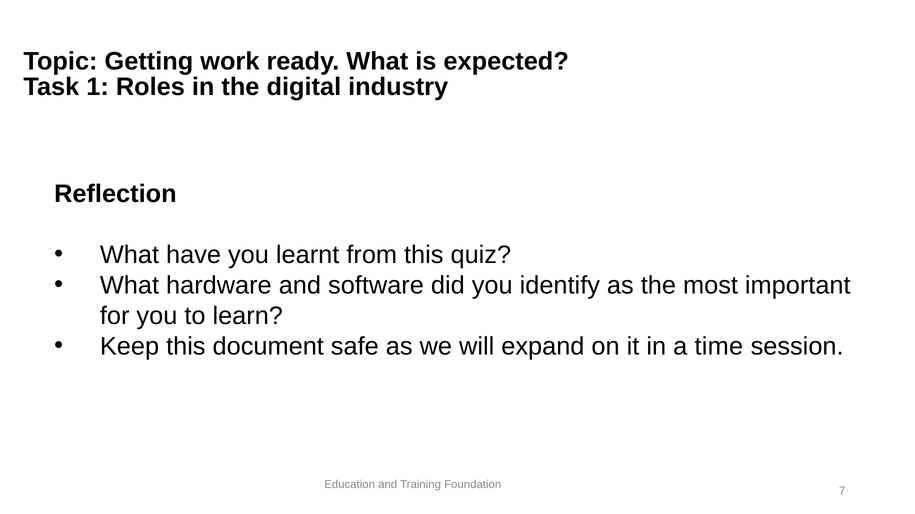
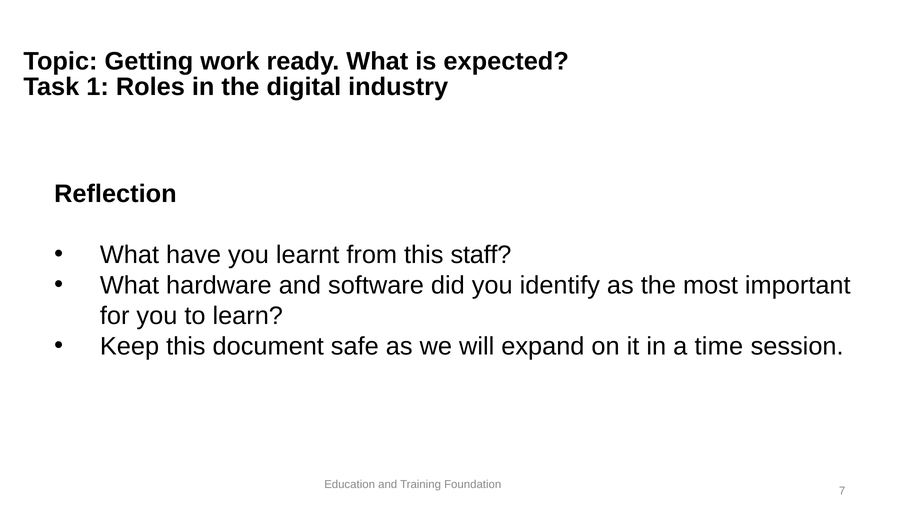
quiz: quiz -> staff
